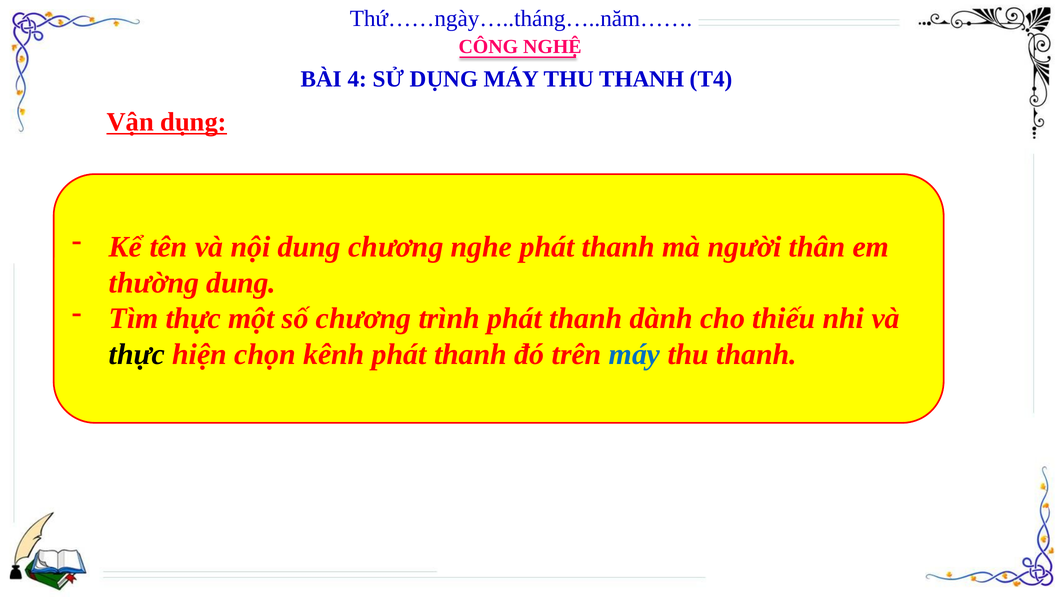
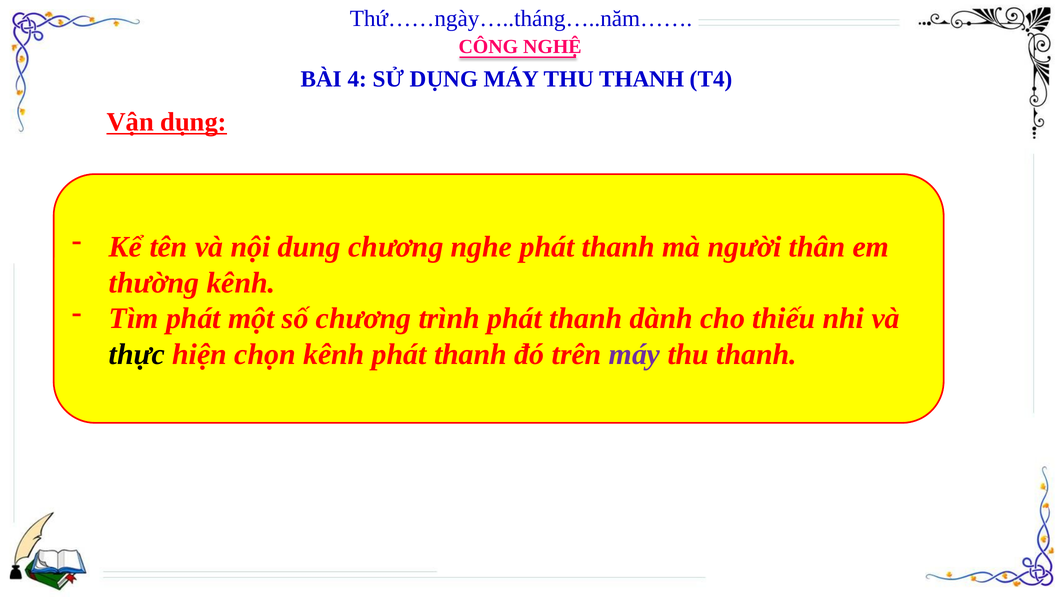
thường dung: dung -> kênh
Tìm thực: thực -> phát
máy at (635, 354) colour: blue -> purple
